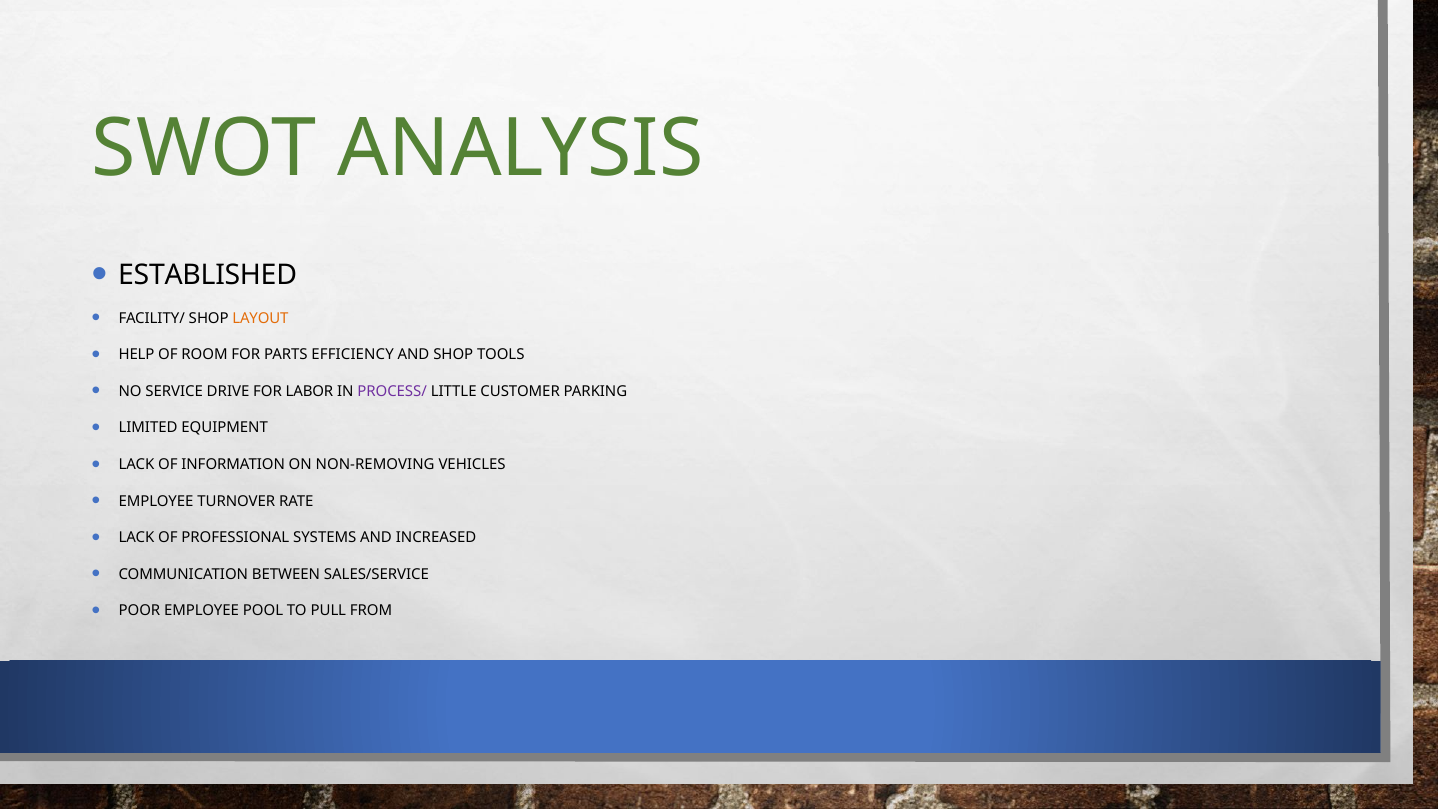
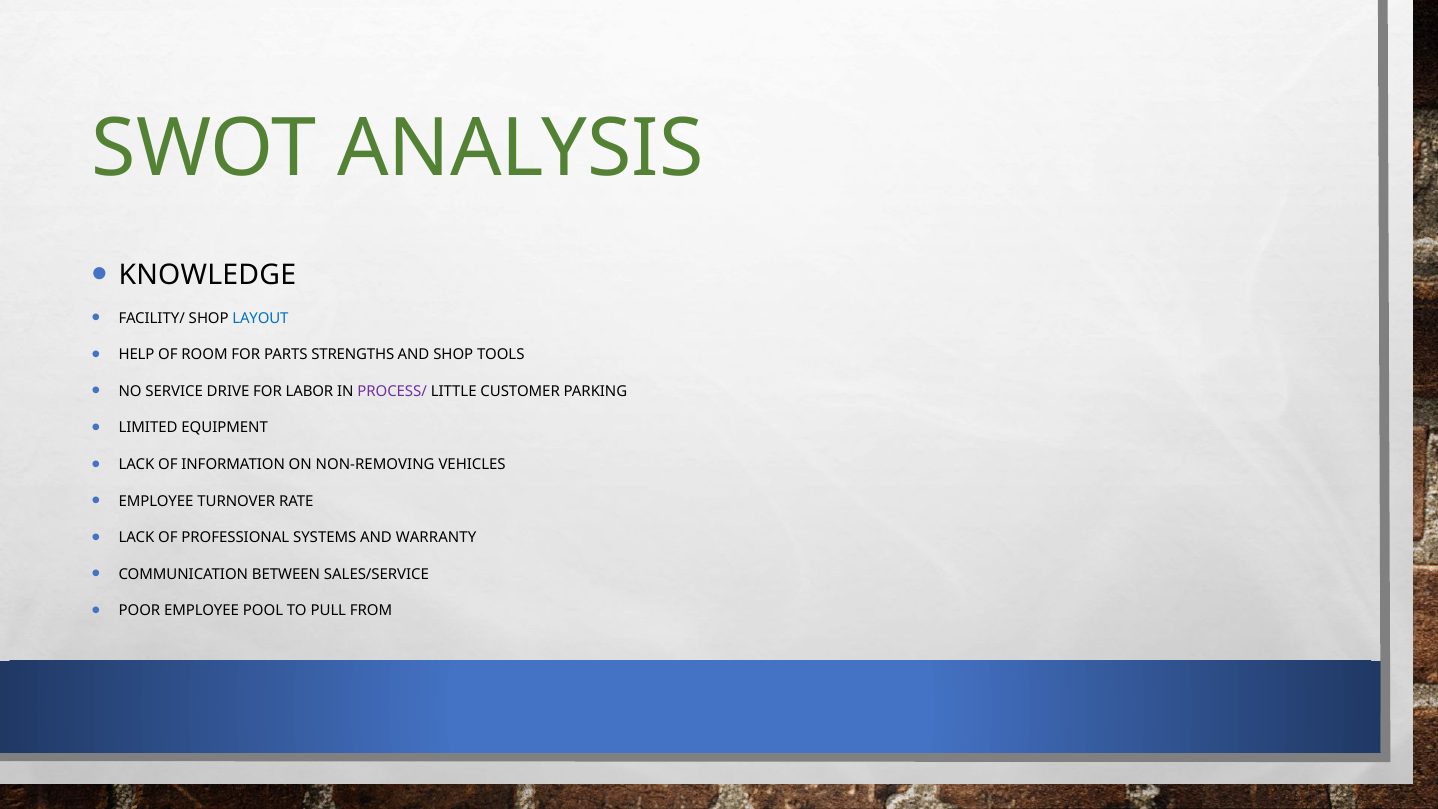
ESTABLISHED: ESTABLISHED -> KNOWLEDGE
LAYOUT colour: orange -> blue
EFFICIENCY: EFFICIENCY -> STRENGTHS
INCREASED: INCREASED -> WARRANTY
